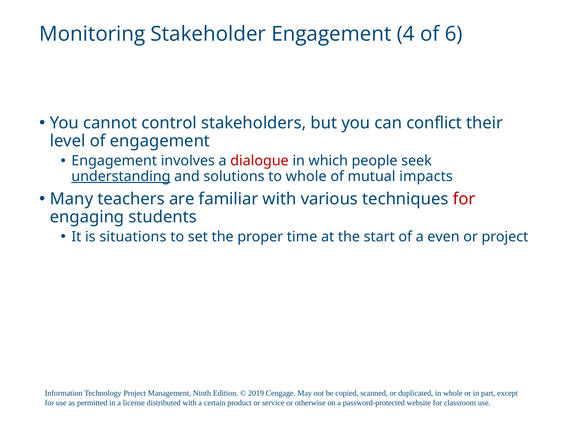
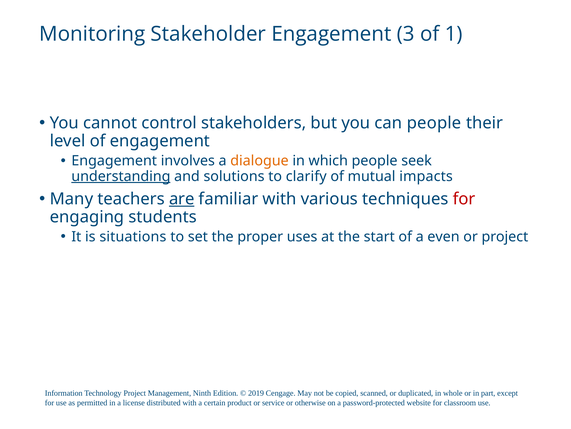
4: 4 -> 3
6: 6 -> 1
can conflict: conflict -> people
dialogue colour: red -> orange
to whole: whole -> clarify
are underline: none -> present
time: time -> uses
